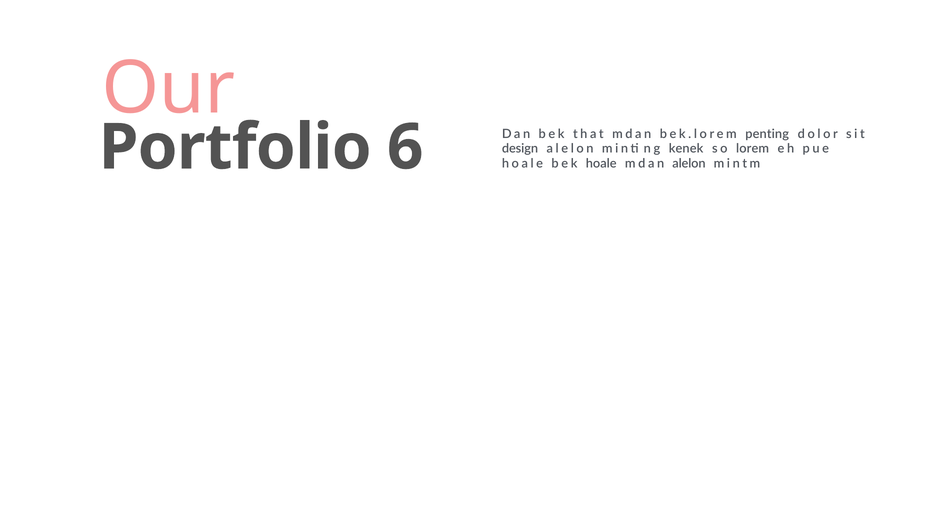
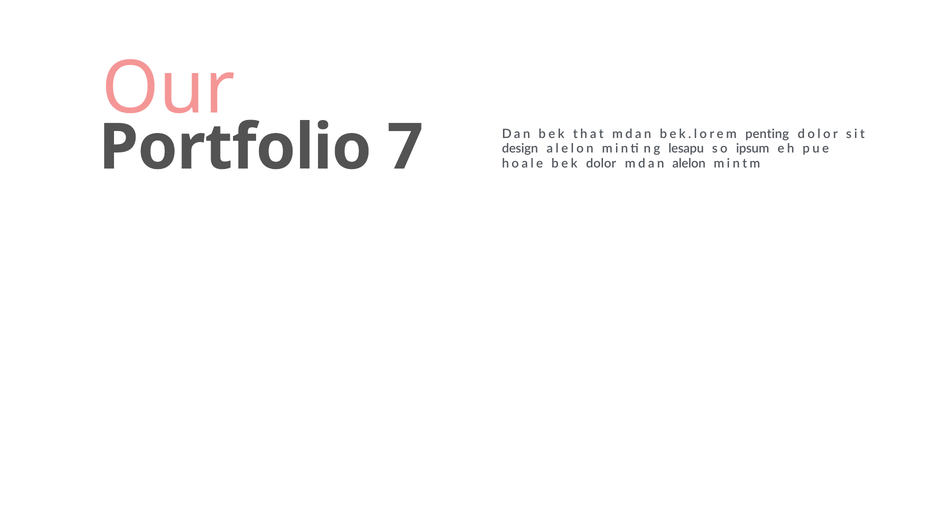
6: 6 -> 7
kenek: kenek -> lesapu
lorem: lorem -> ipsum
bek hoale: hoale -> dolor
